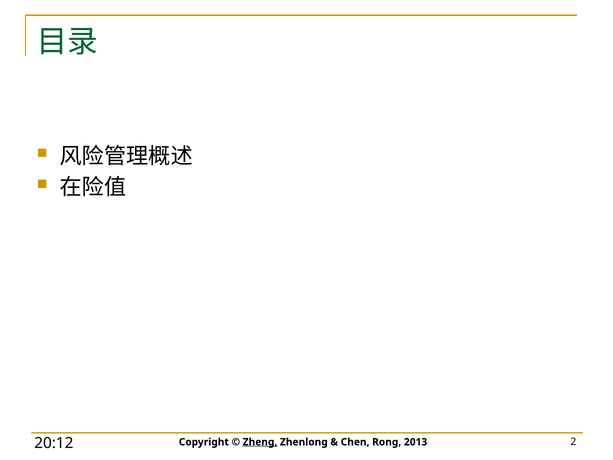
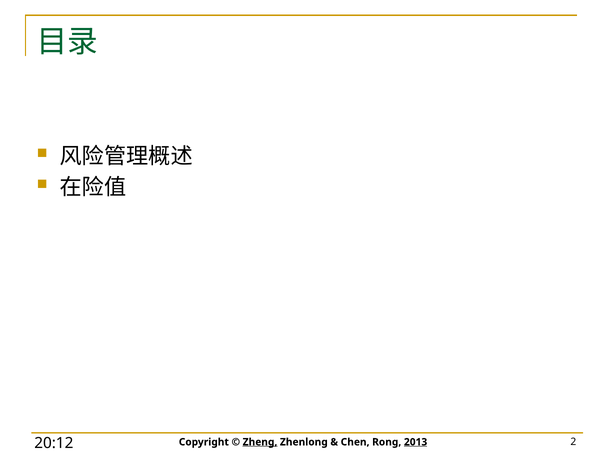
2013 underline: none -> present
